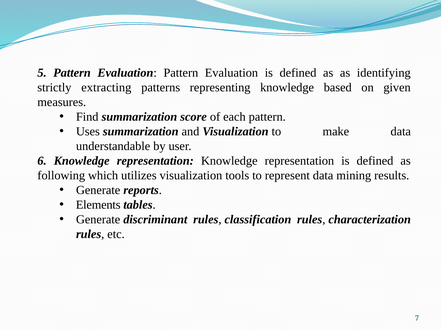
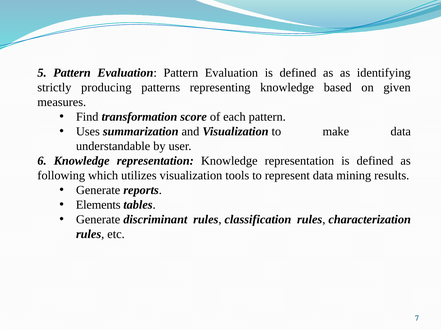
extracting: extracting -> producing
Find summarization: summarization -> transformation
